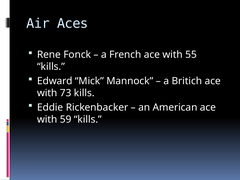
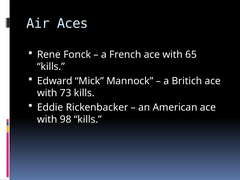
55: 55 -> 65
59: 59 -> 98
